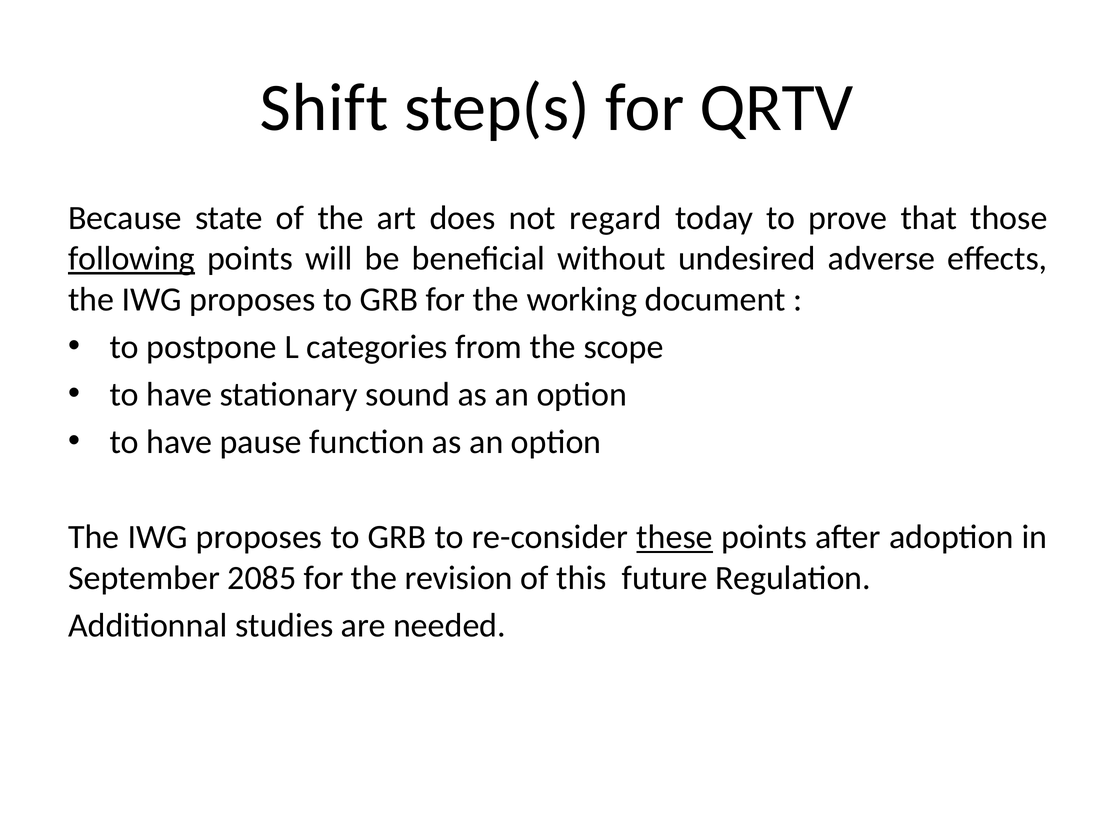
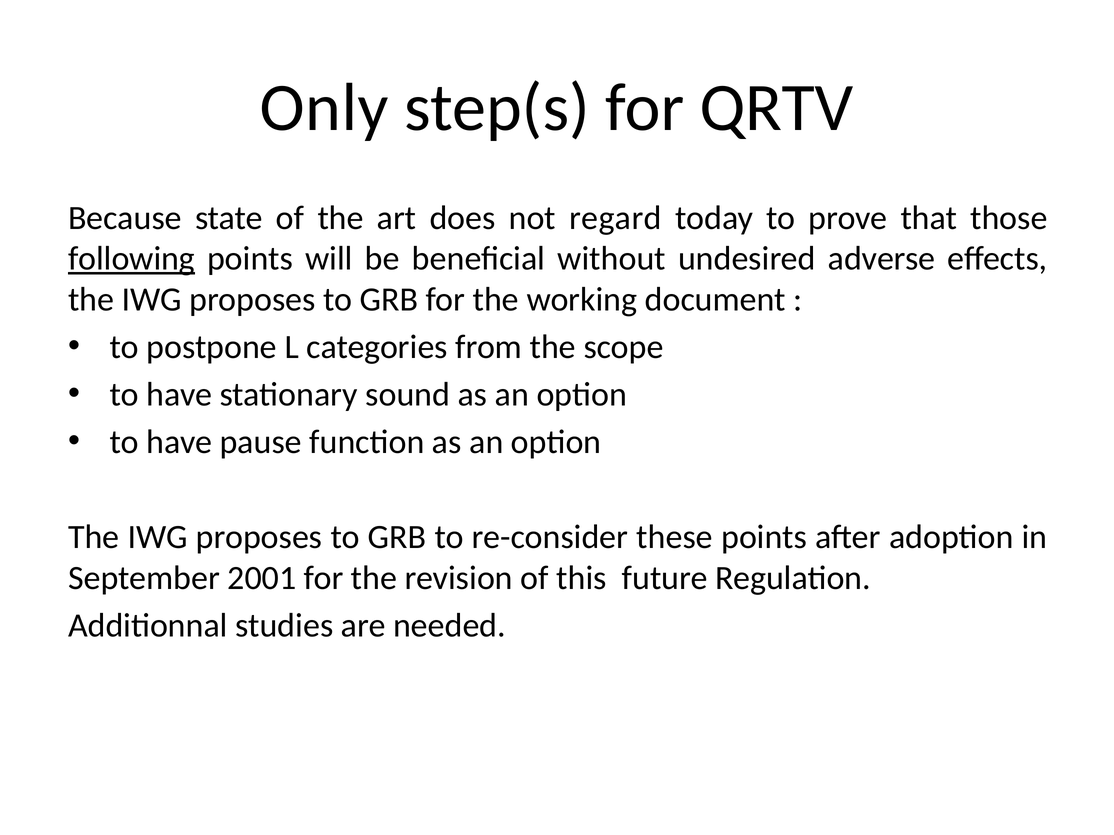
Shift: Shift -> Only
these underline: present -> none
2085: 2085 -> 2001
